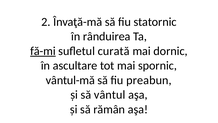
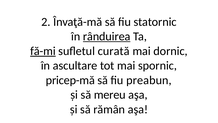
rânduirea underline: none -> present
vântul-mă: vântul-mă -> pricep-mă
vântul: vântul -> mereu
